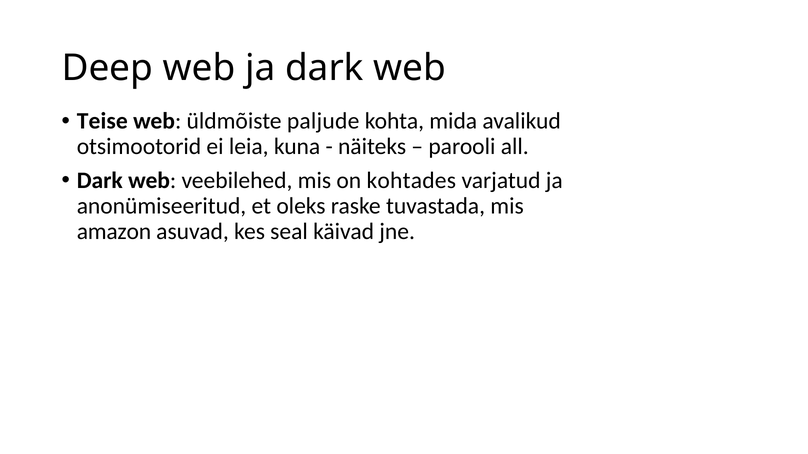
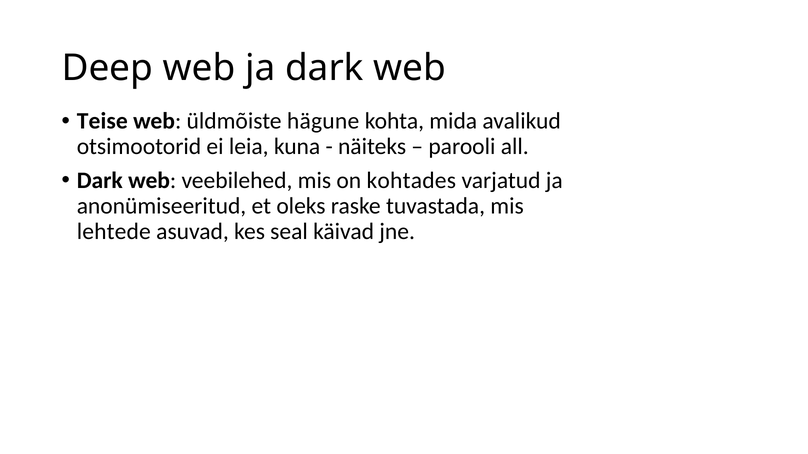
paljude: paljude -> hägune
amazon: amazon -> lehtede
